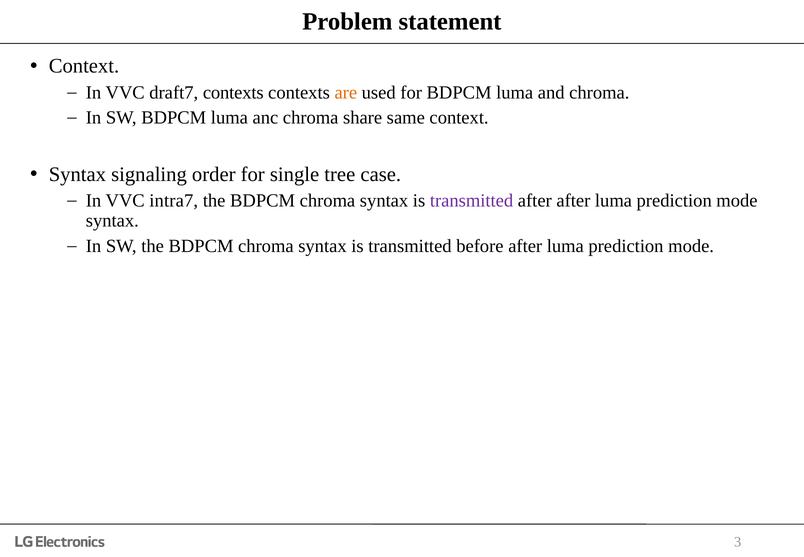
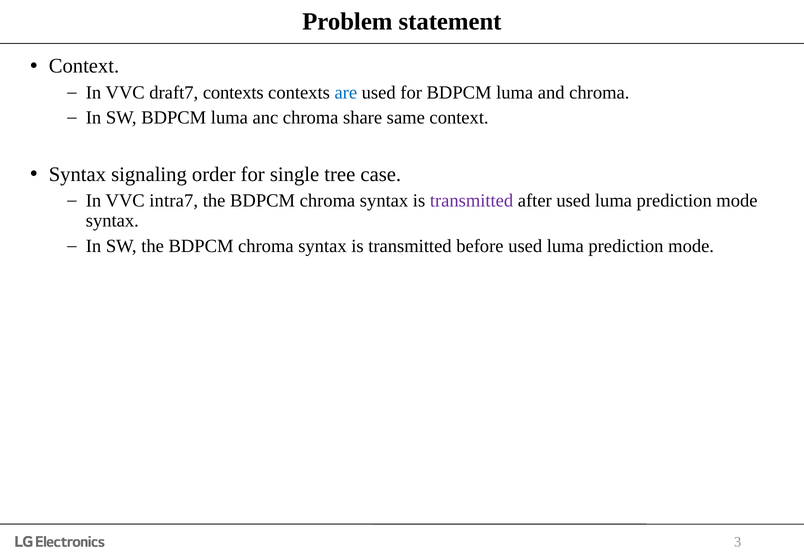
are colour: orange -> blue
after after: after -> used
before after: after -> used
